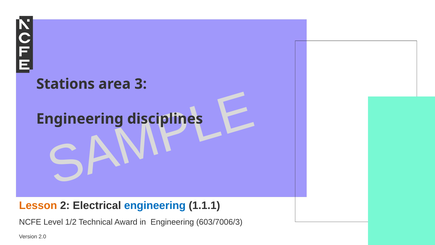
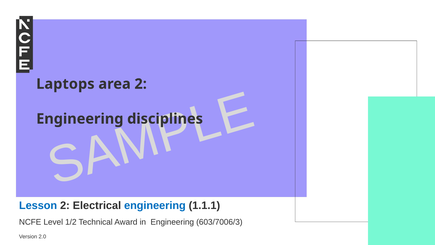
Stations: Stations -> Laptops
area 3: 3 -> 2
Lesson colour: orange -> blue
